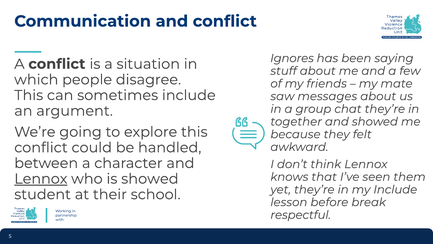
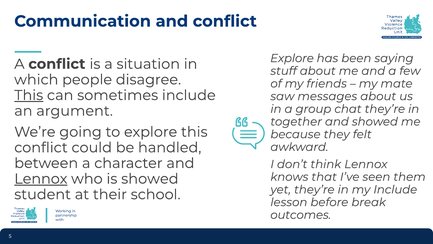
Ignores at (292, 58): Ignores -> Explore
This at (29, 95) underline: none -> present
respectful: respectful -> outcomes
